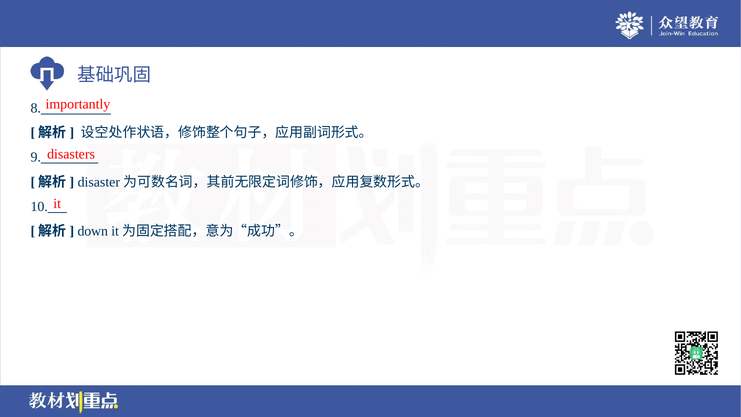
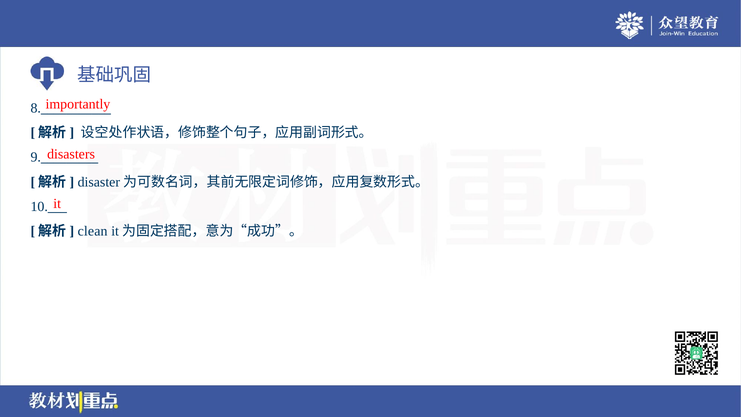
down: down -> clean
